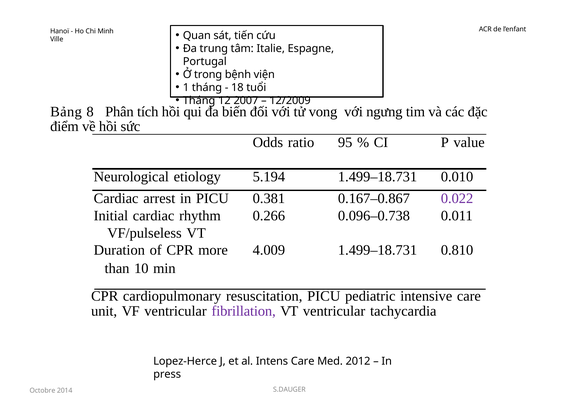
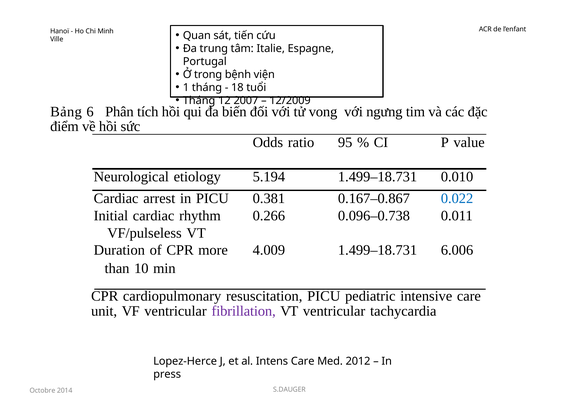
8: 8 -> 6
0.022 colour: purple -> blue
0.810: 0.810 -> 6.006
